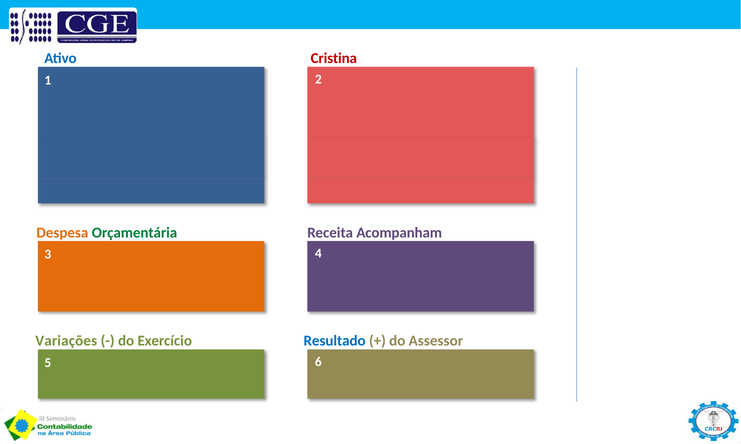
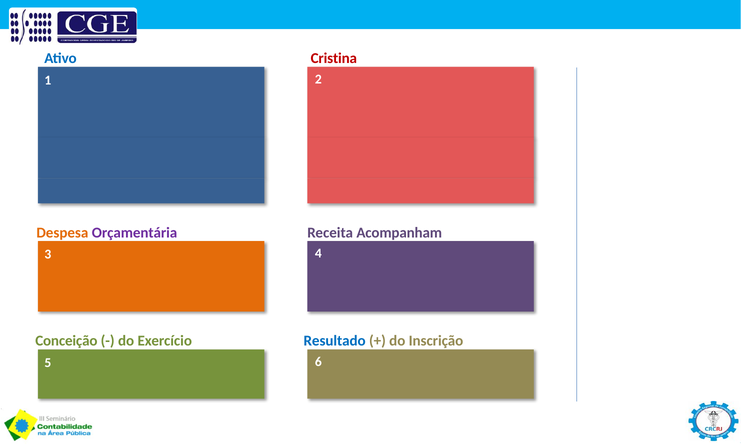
Orçamentária colour: green -> purple
Variações: Variações -> Conceição
Assessor: Assessor -> Inscrição
